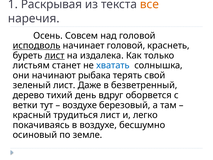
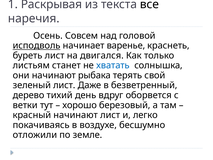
все colour: orange -> black
начинает головой: головой -> варенье
лист at (55, 55) underline: present -> none
издалека: издалека -> двигался
воздухе at (80, 105): воздухе -> хорошо
красный трудиться: трудиться -> начинают
осиновый: осиновый -> отложили
